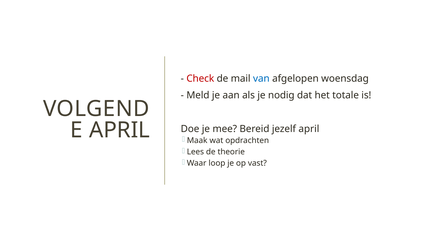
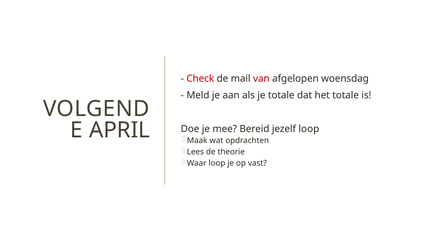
van colour: blue -> red
je nodig: nodig -> totale
jezelf april: april -> loop
